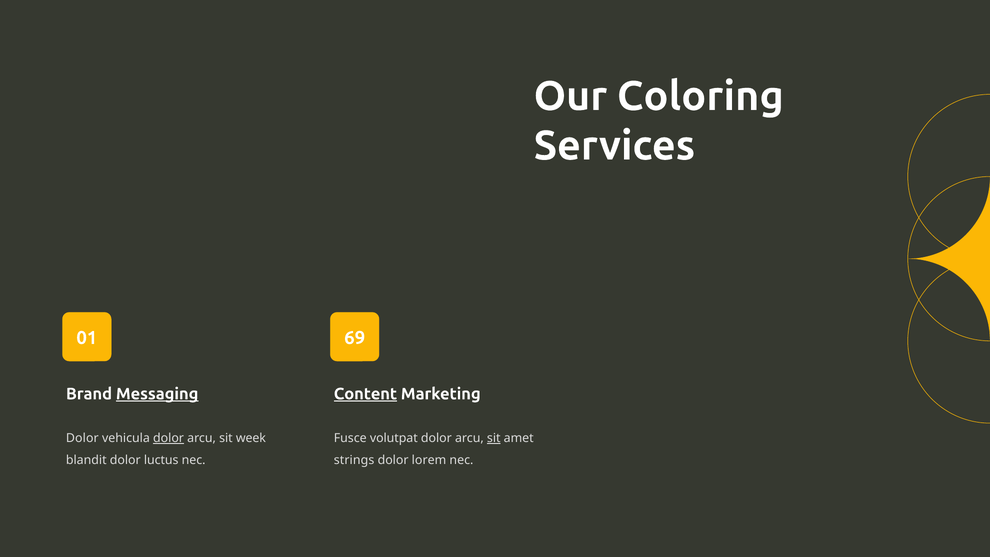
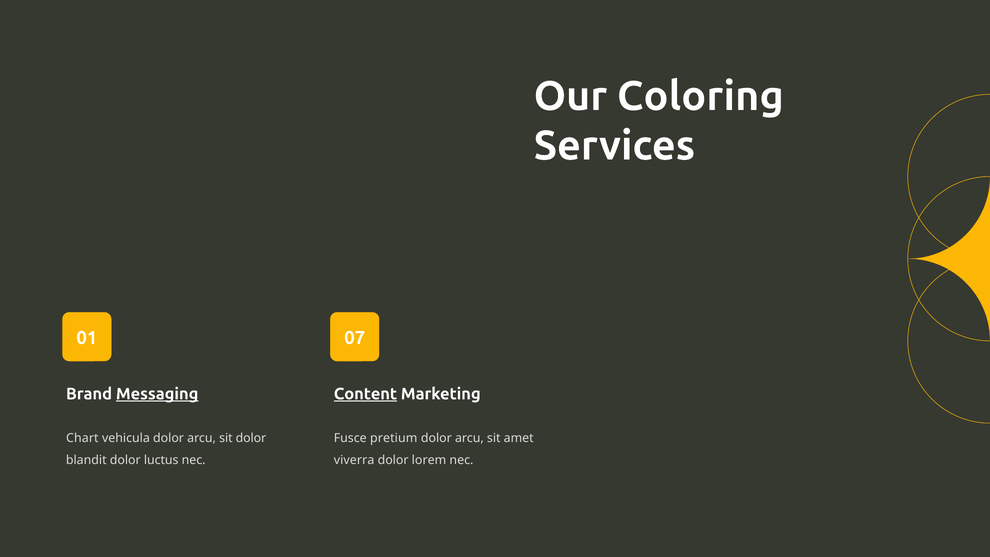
69: 69 -> 07
Dolor at (82, 438): Dolor -> Chart
dolor at (169, 438) underline: present -> none
sit week: week -> dolor
volutpat: volutpat -> pretium
sit at (494, 438) underline: present -> none
strings: strings -> viverra
